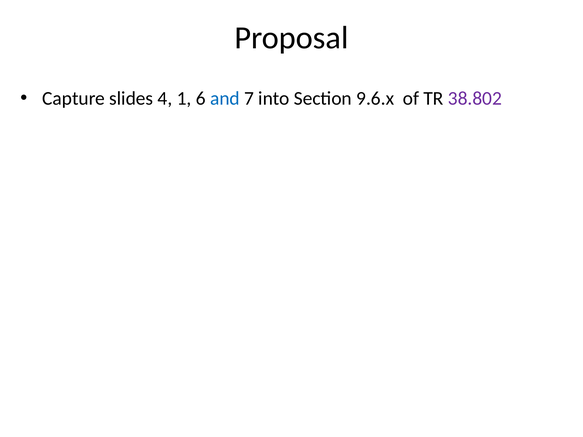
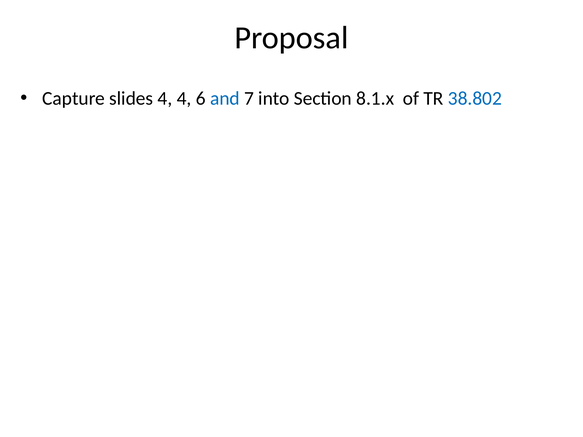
4 1: 1 -> 4
9.6.x: 9.6.x -> 8.1.x
38.802 colour: purple -> blue
